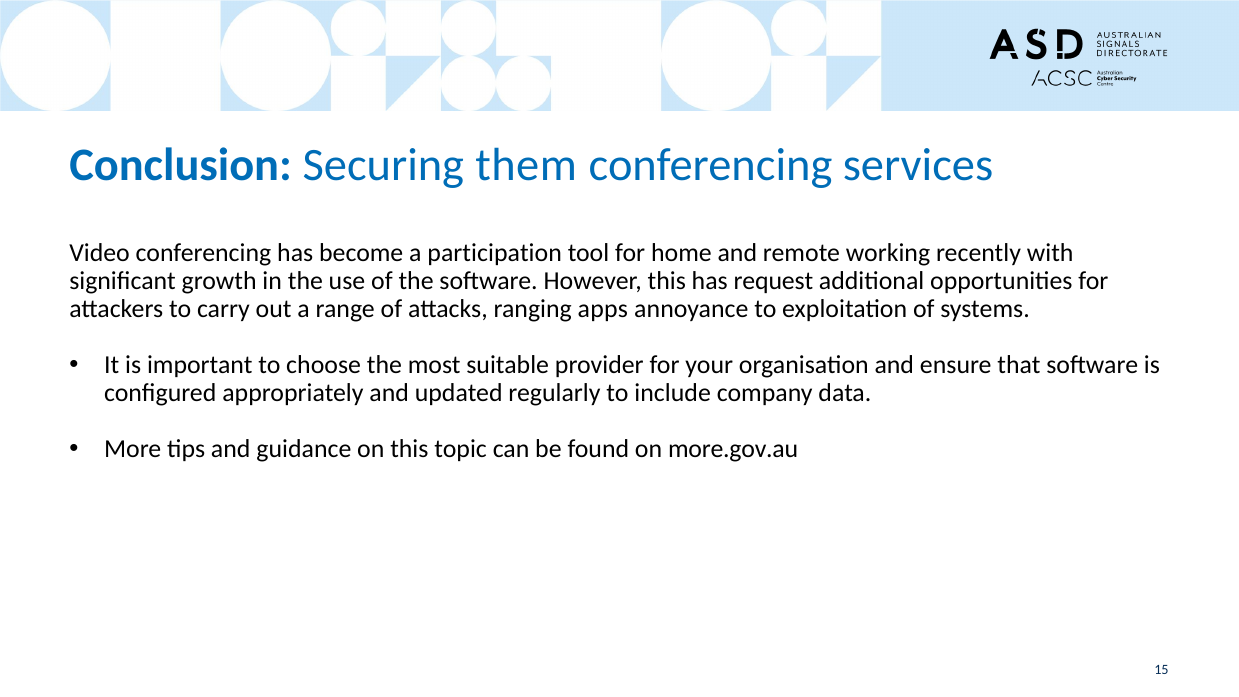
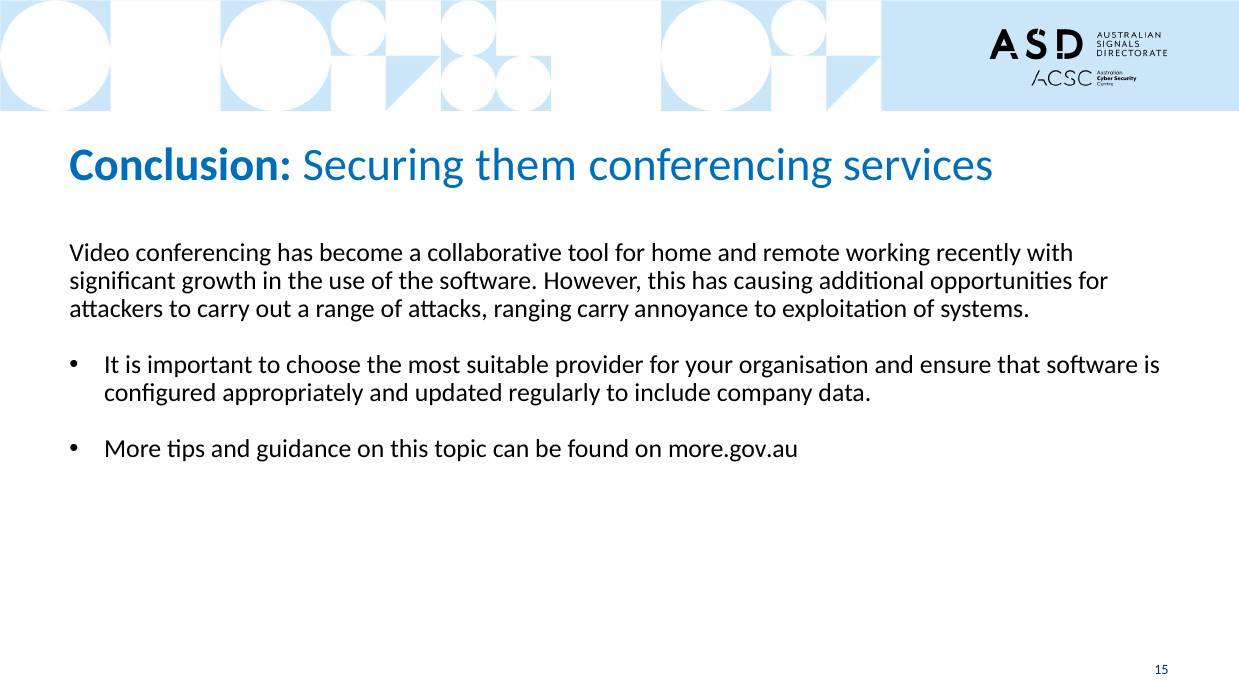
participation: participation -> collaborative
request: request -> causing
ranging apps: apps -> carry
